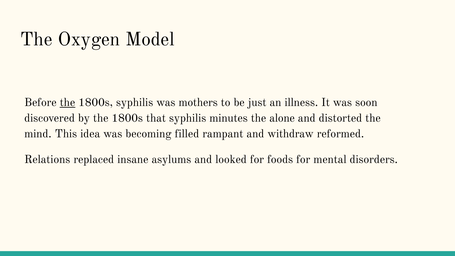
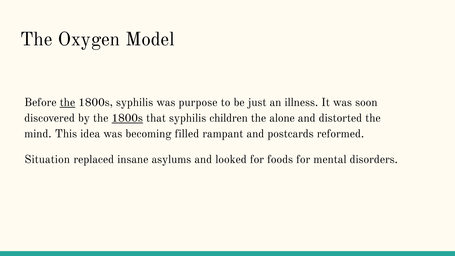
mothers: mothers -> purpose
1800s at (127, 118) underline: none -> present
minutes: minutes -> children
withdraw: withdraw -> postcards
Relations: Relations -> Situation
